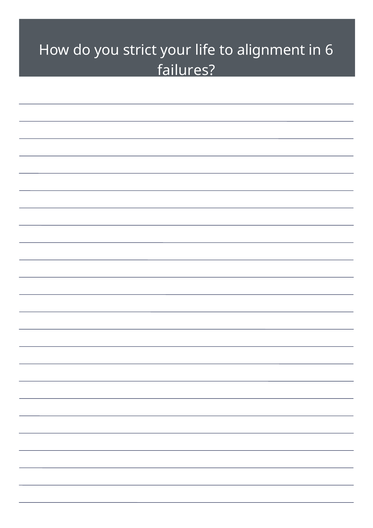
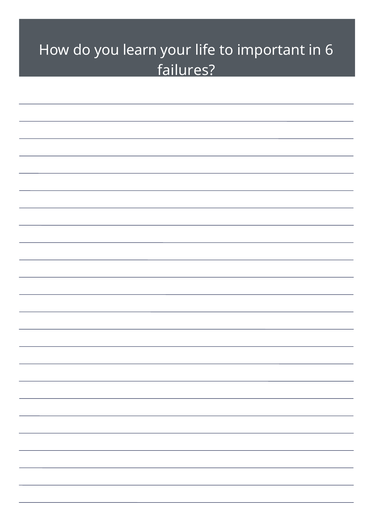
strict: strict -> learn
alignment: alignment -> important
